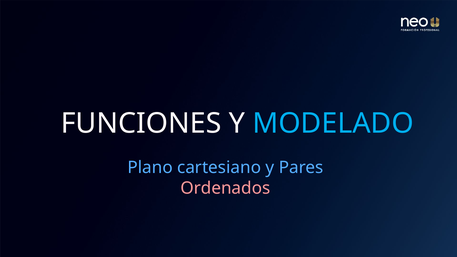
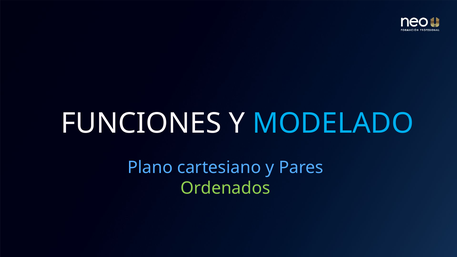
Ordenados colour: pink -> light green
